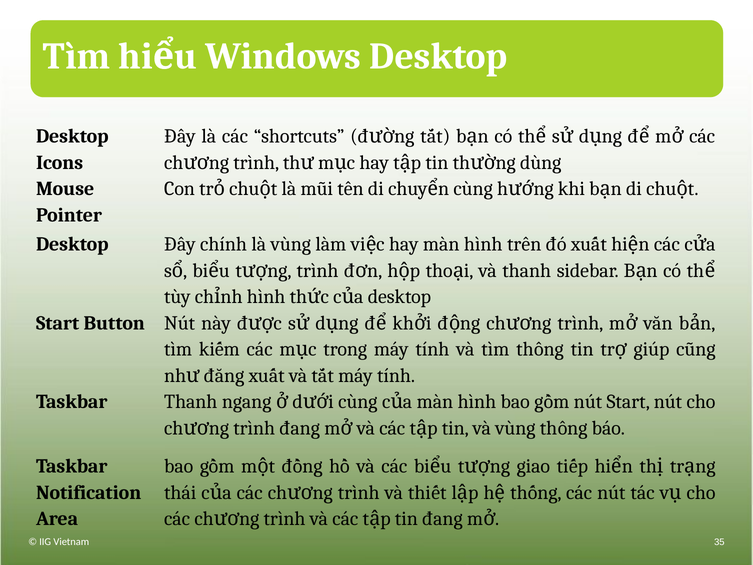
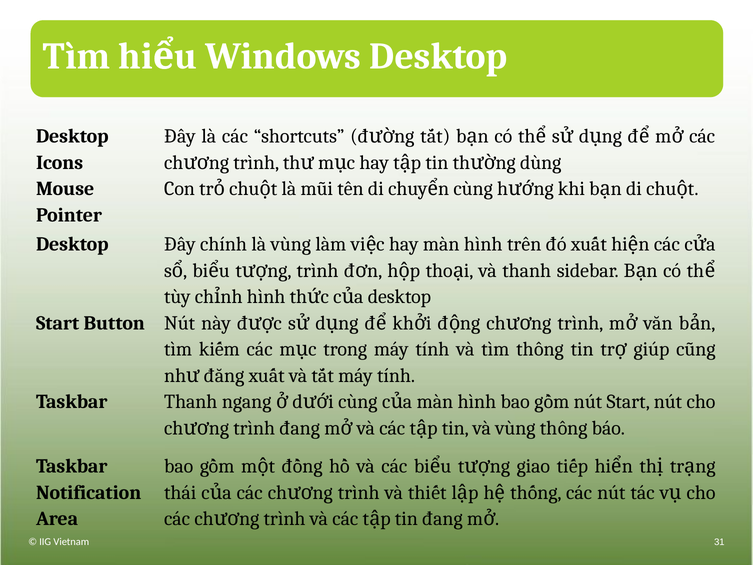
35: 35 -> 31
